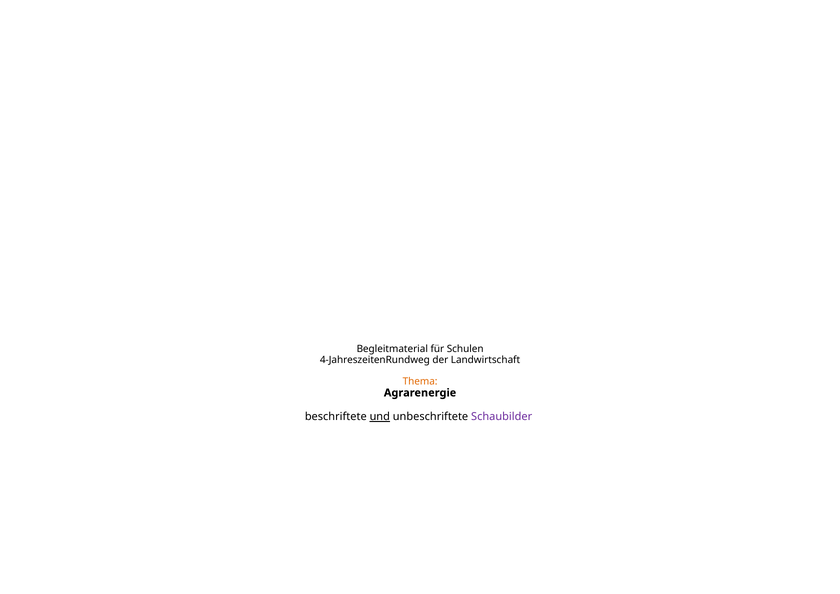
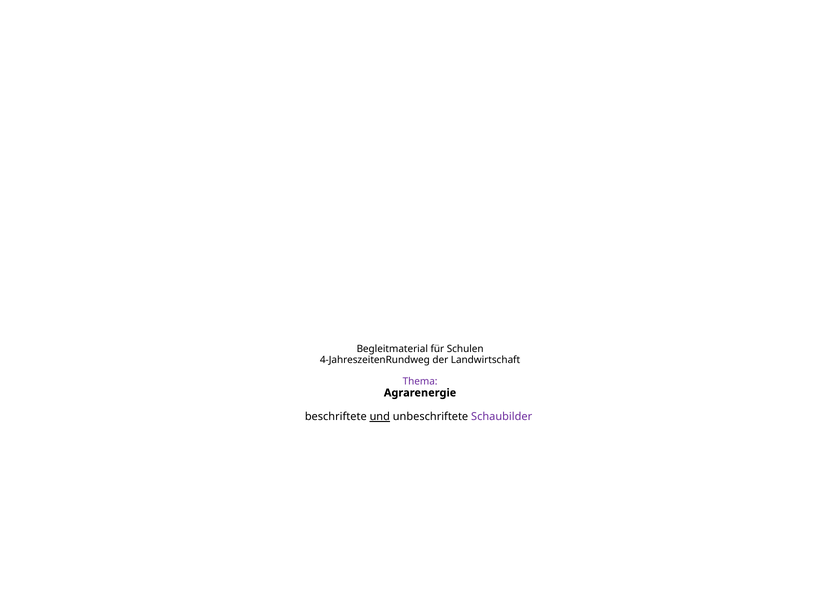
Thema colour: orange -> purple
